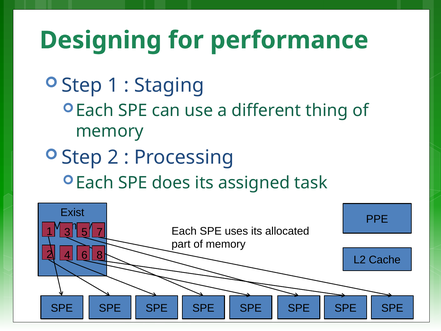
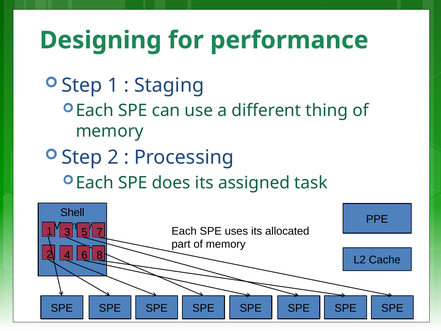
Exist: Exist -> Shell
